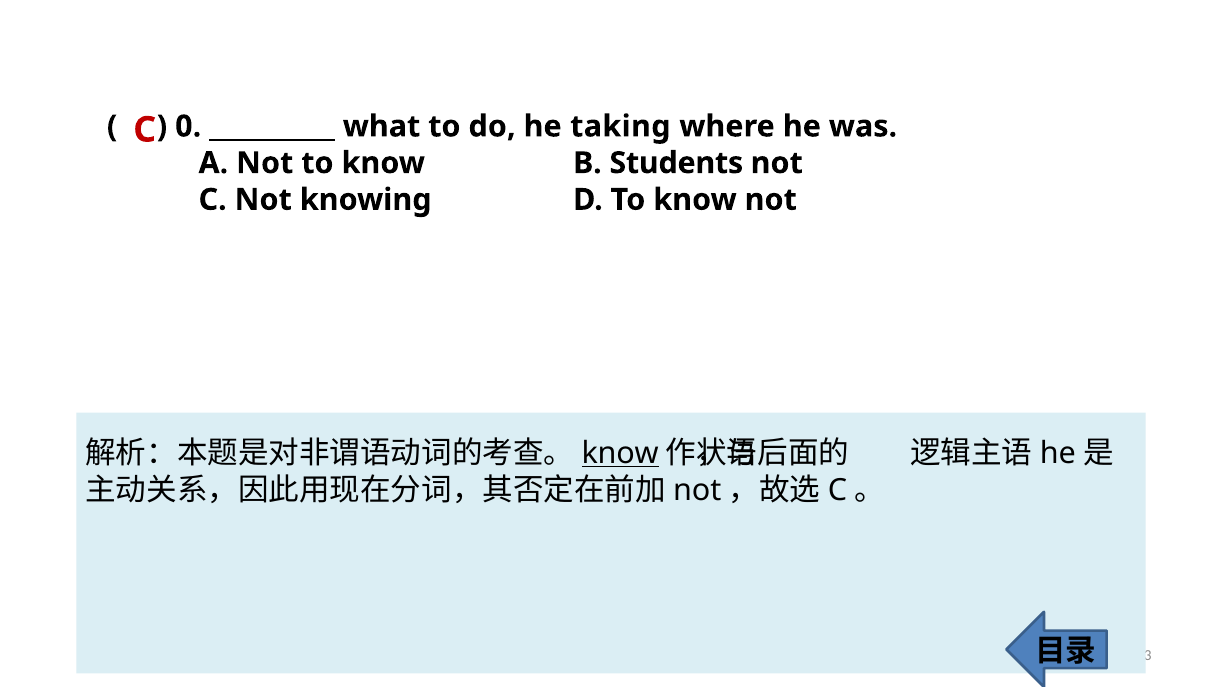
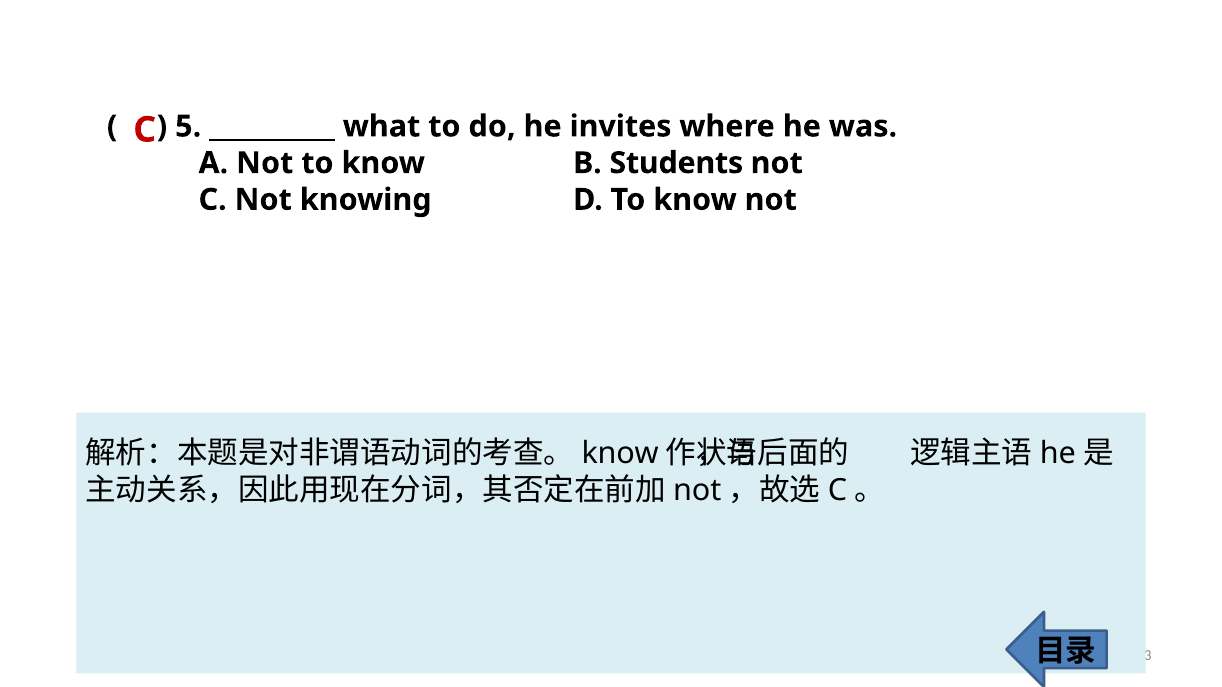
0: 0 -> 5
taking: taking -> invites
know at (620, 454) underline: present -> none
